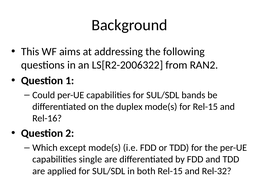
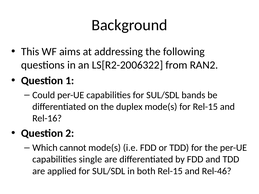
except: except -> cannot
Rel-32: Rel-32 -> Rel-46
